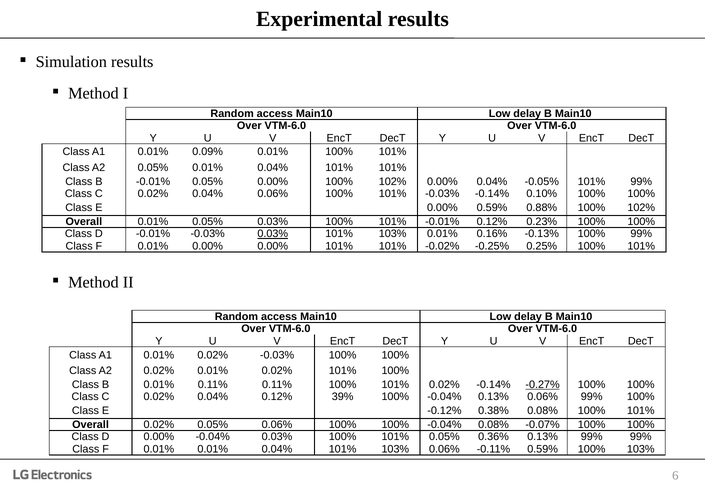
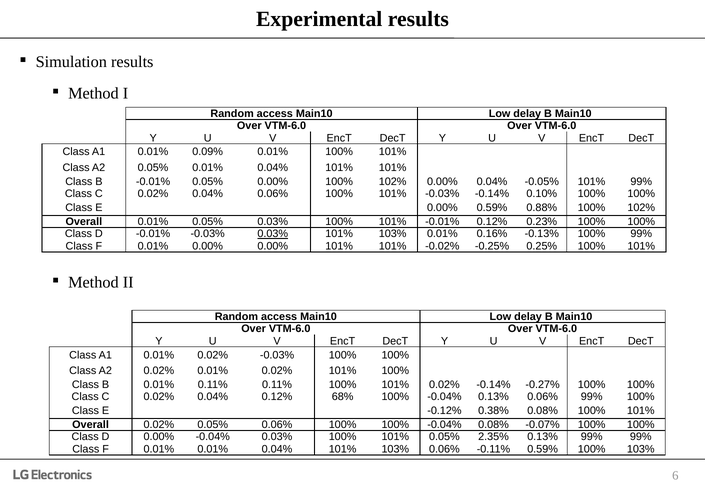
-0.27% underline: present -> none
39%: 39% -> 68%
0.36%: 0.36% -> 2.35%
